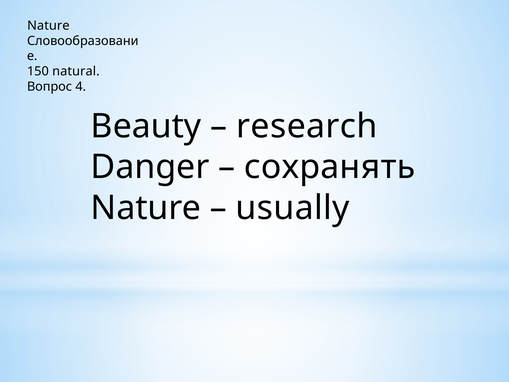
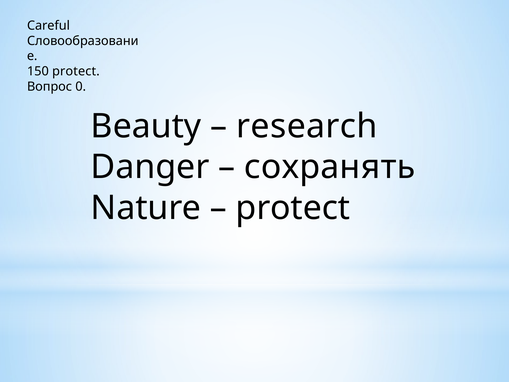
Nature at (48, 26): Nature -> Careful
150 natural: natural -> protect
4: 4 -> 0
usually at (293, 208): usually -> protect
